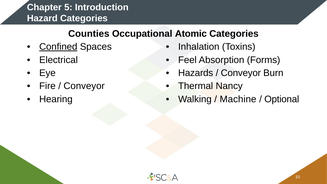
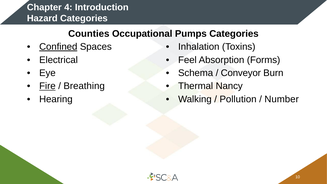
5: 5 -> 4
Atomic: Atomic -> Pumps
Hazards: Hazards -> Schema
Fire underline: none -> present
Conveyor at (84, 86): Conveyor -> Breathing
Machine: Machine -> Pollution
Optional: Optional -> Number
